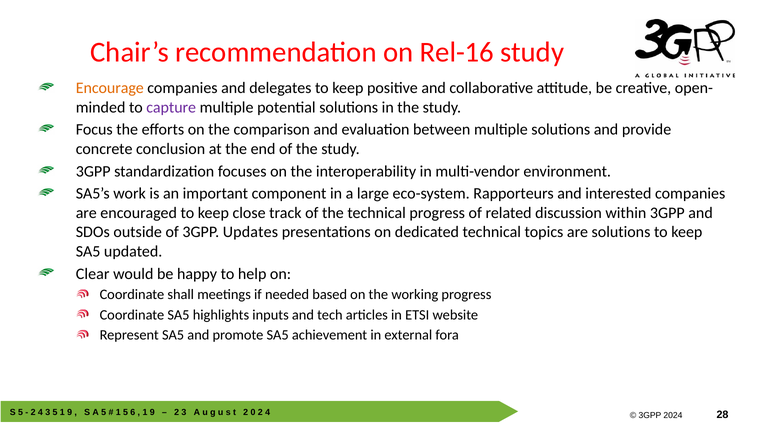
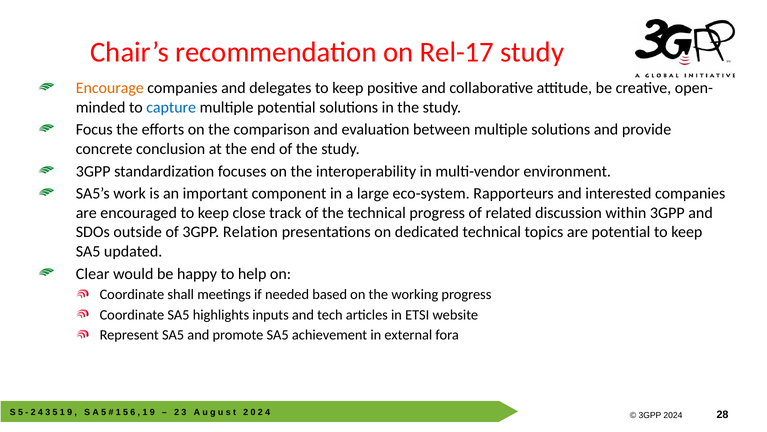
Rel-16: Rel-16 -> Rel-17
capture colour: purple -> blue
Updates: Updates -> Relation
are solutions: solutions -> potential
